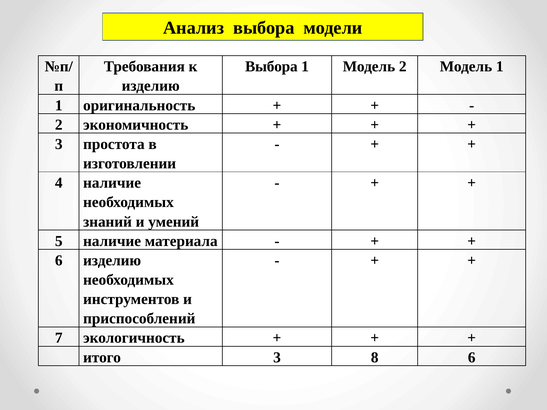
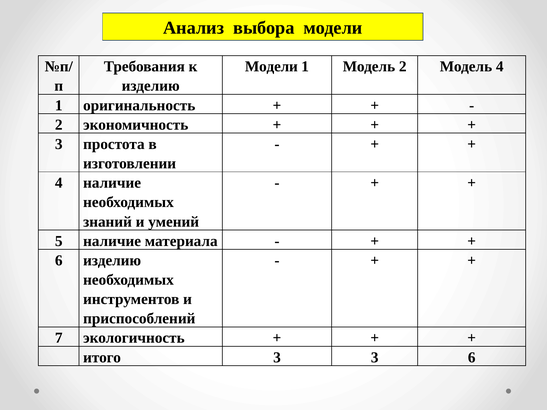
Выбора at (271, 67): Выбора -> Модели
Модель 1: 1 -> 4
3 8: 8 -> 3
